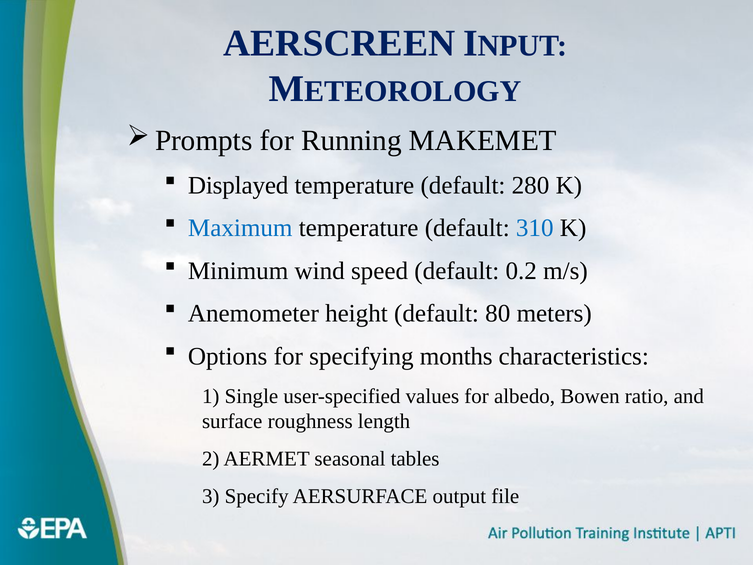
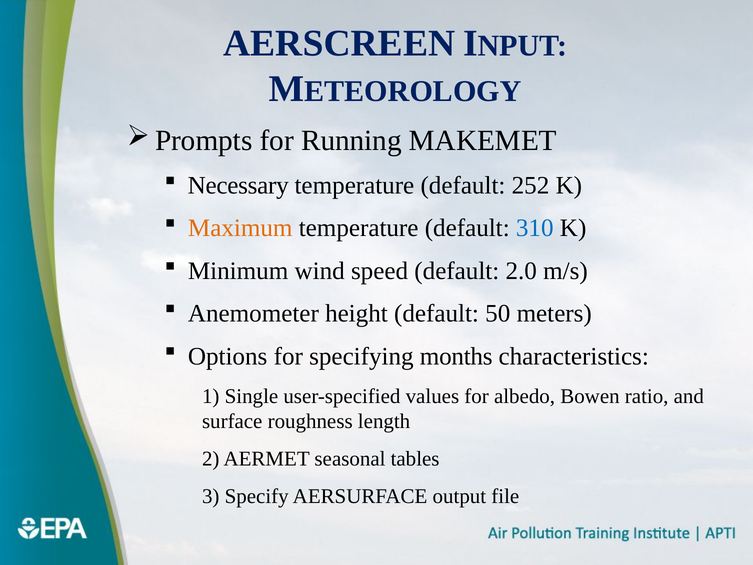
Displayed: Displayed -> Necessary
280: 280 -> 252
Maximum colour: blue -> orange
0.2: 0.2 -> 2.0
80: 80 -> 50
